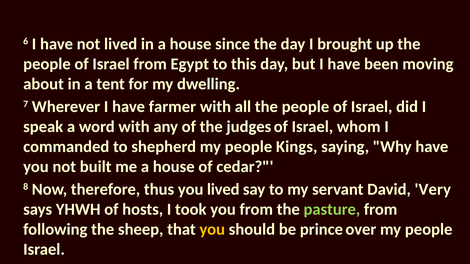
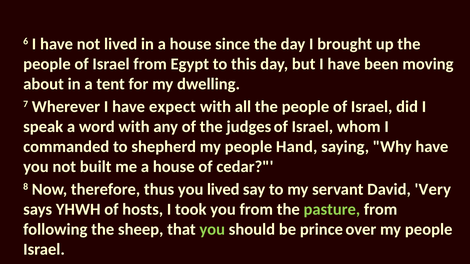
farmer: farmer -> expect
Kings: Kings -> Hand
you at (212, 230) colour: yellow -> light green
